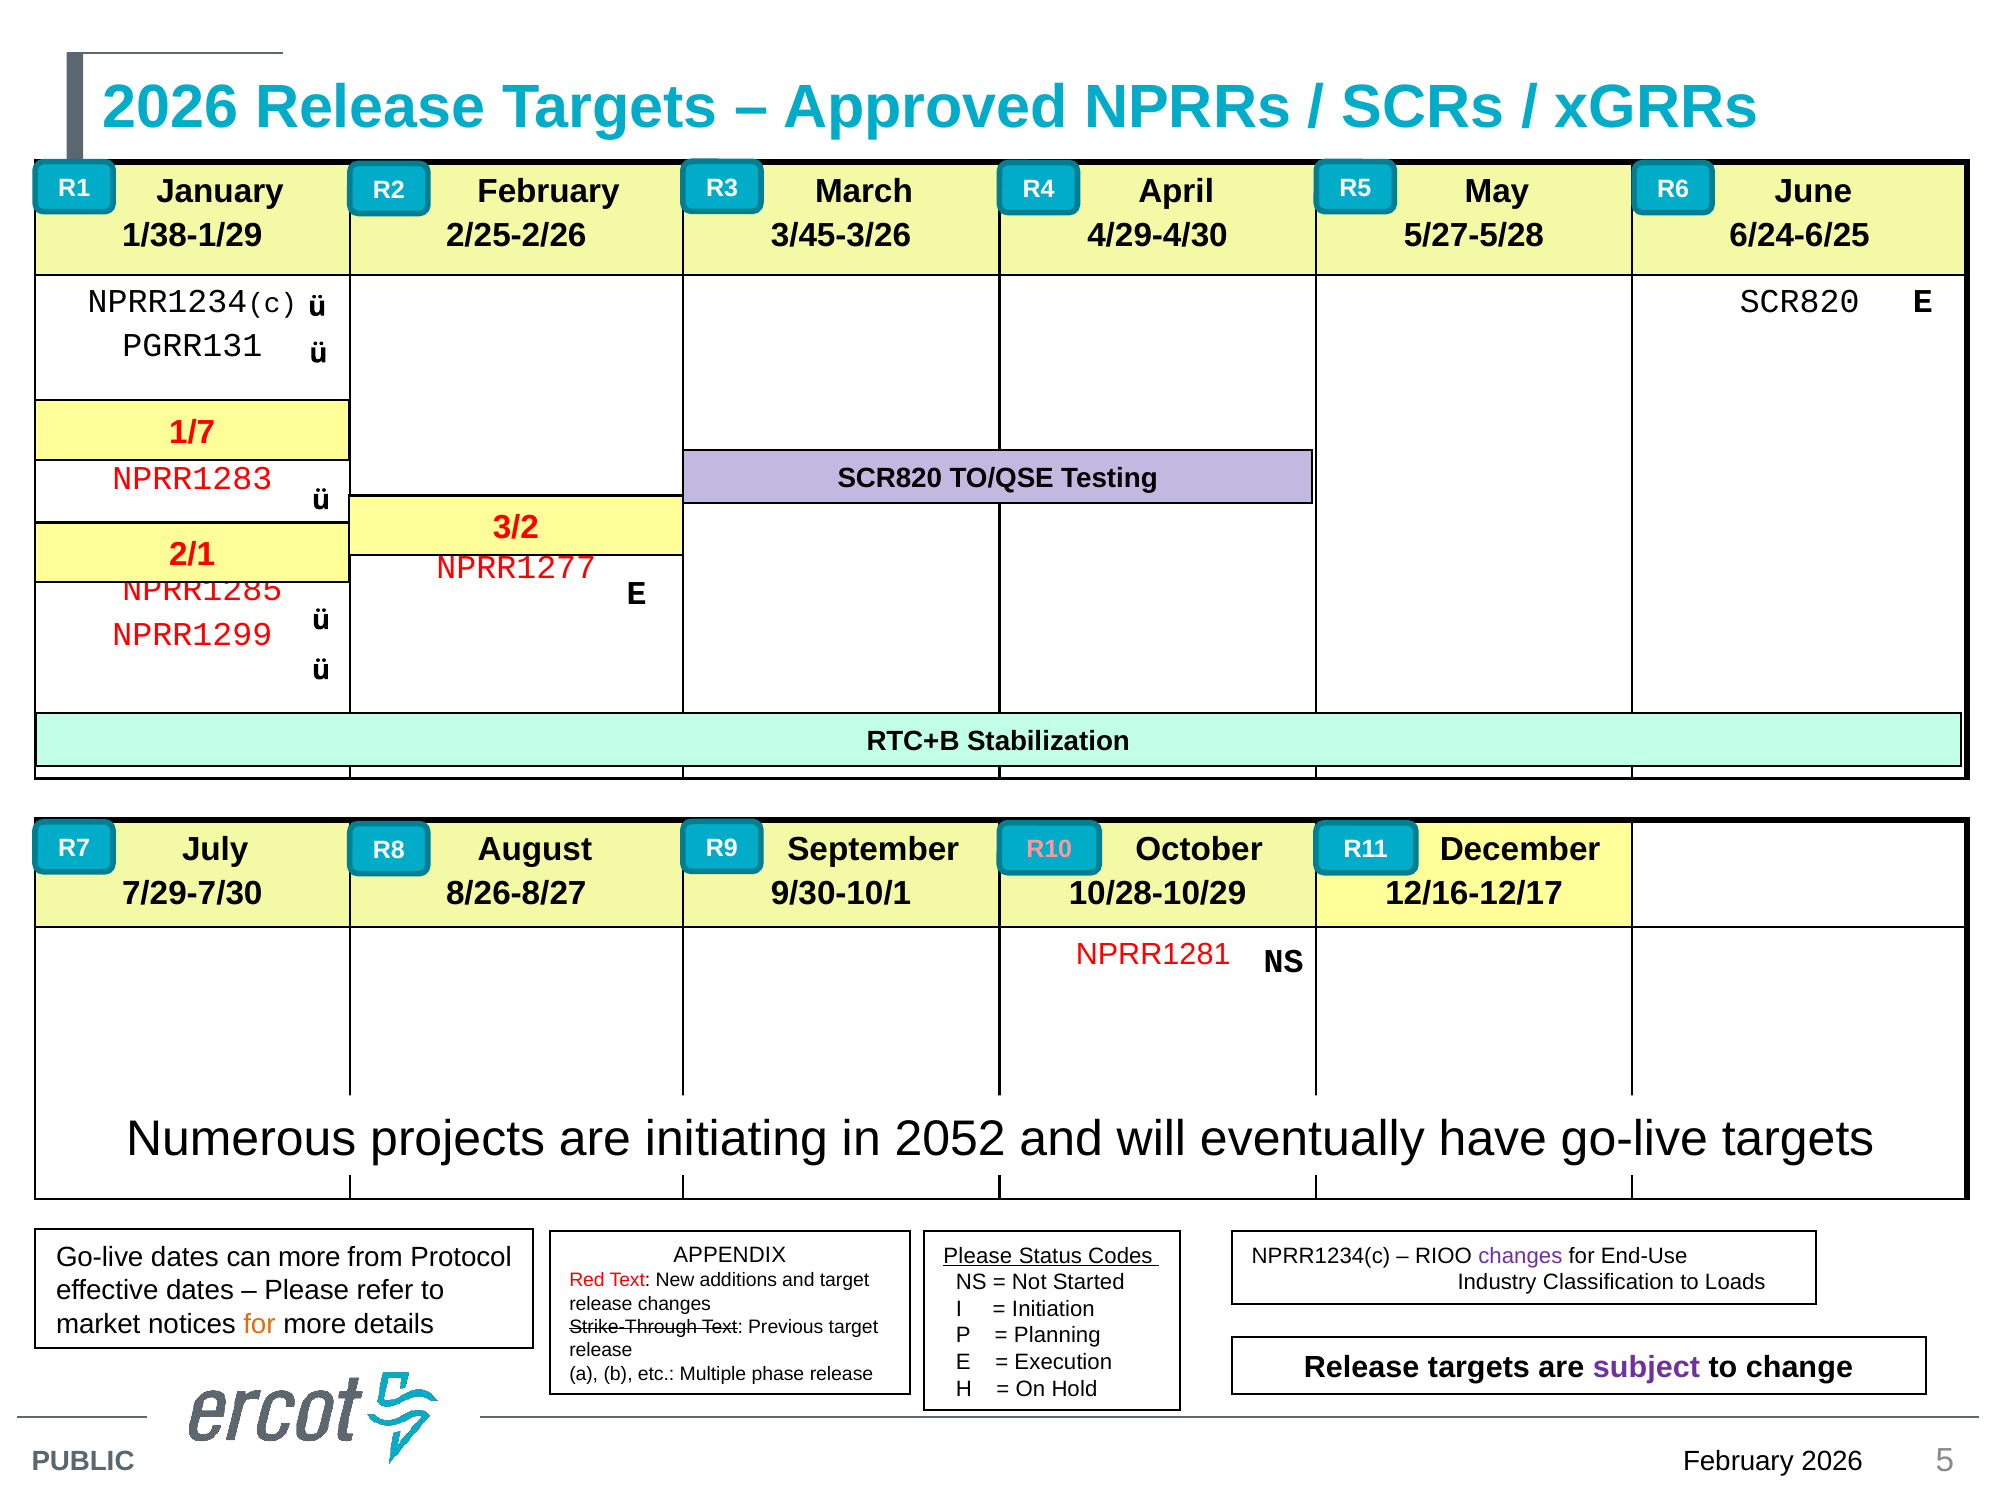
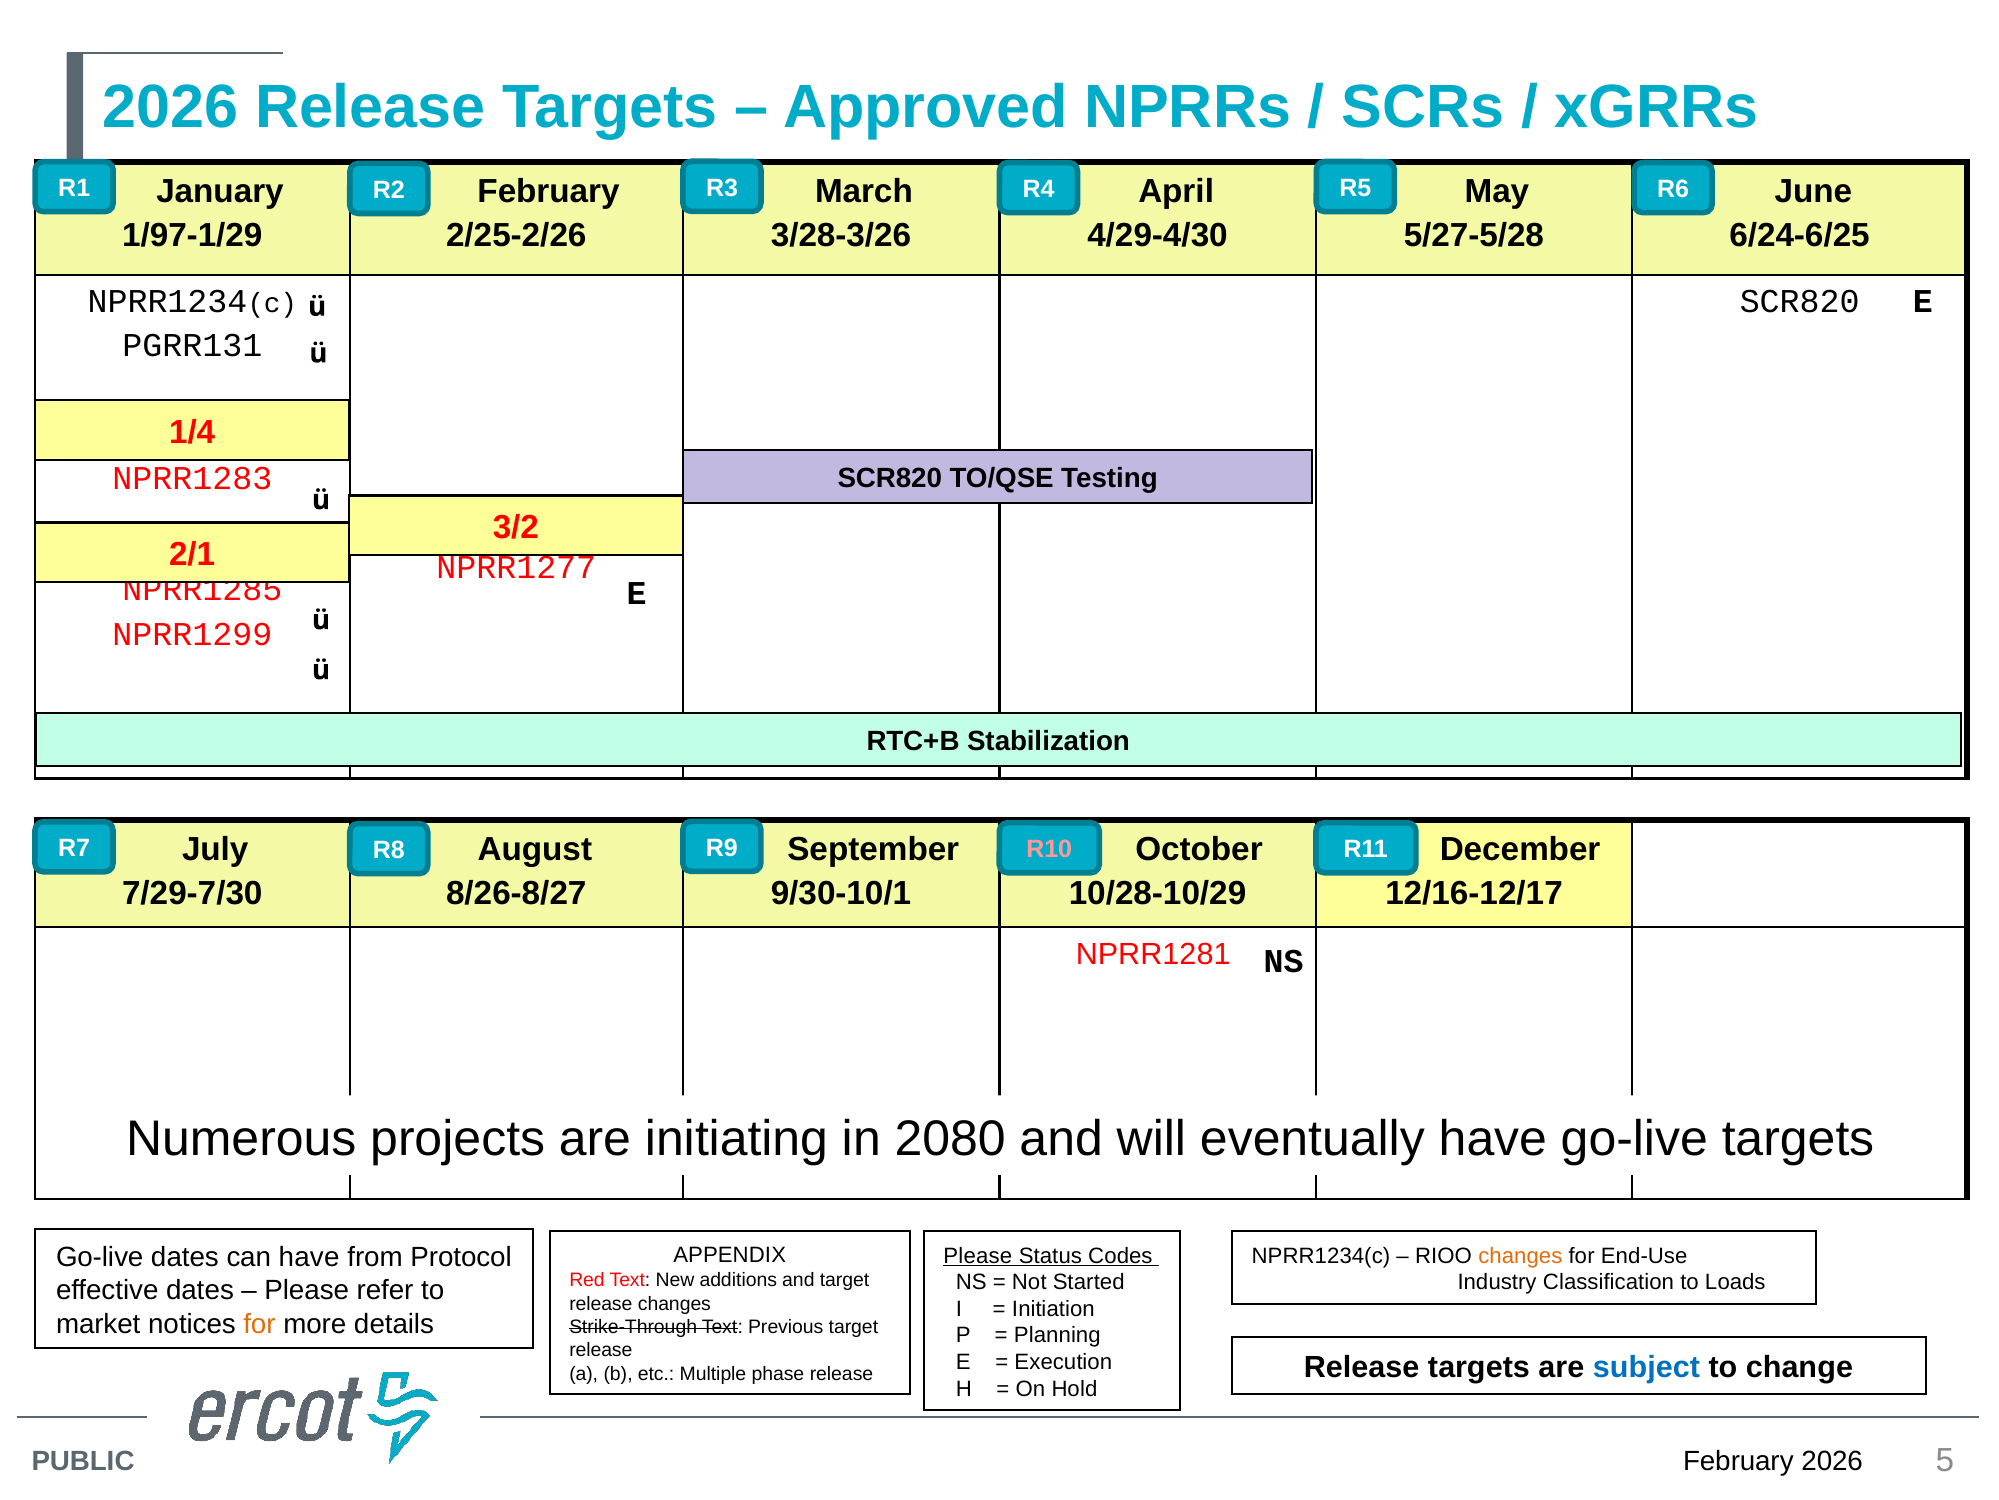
1/38-1/29: 1/38-1/29 -> 1/97-1/29
3/45-3/26: 3/45-3/26 -> 3/28-3/26
1/7: 1/7 -> 1/4
2052: 2052 -> 2080
can more: more -> have
changes at (1520, 1255) colour: purple -> orange
subject colour: purple -> blue
